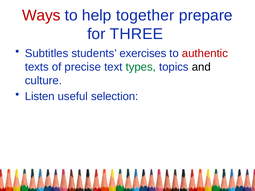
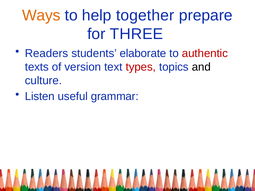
Ways colour: red -> orange
Subtitles: Subtitles -> Readers
exercises: exercises -> elaborate
precise: precise -> version
types colour: green -> red
selection: selection -> grammar
